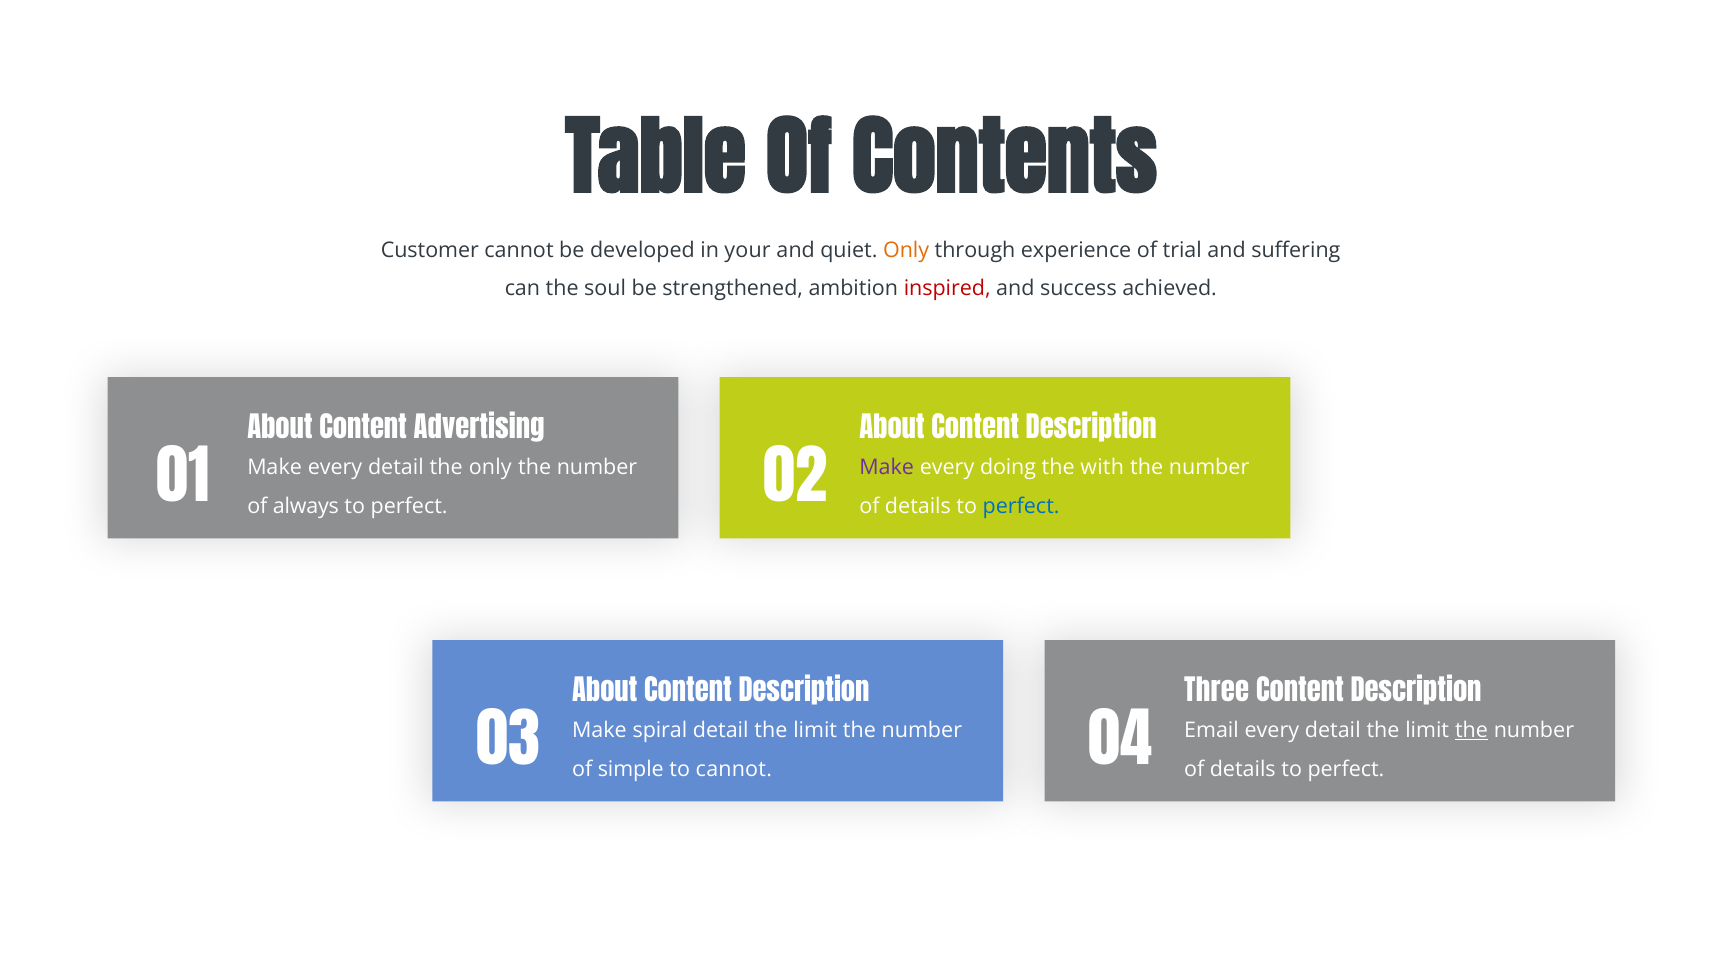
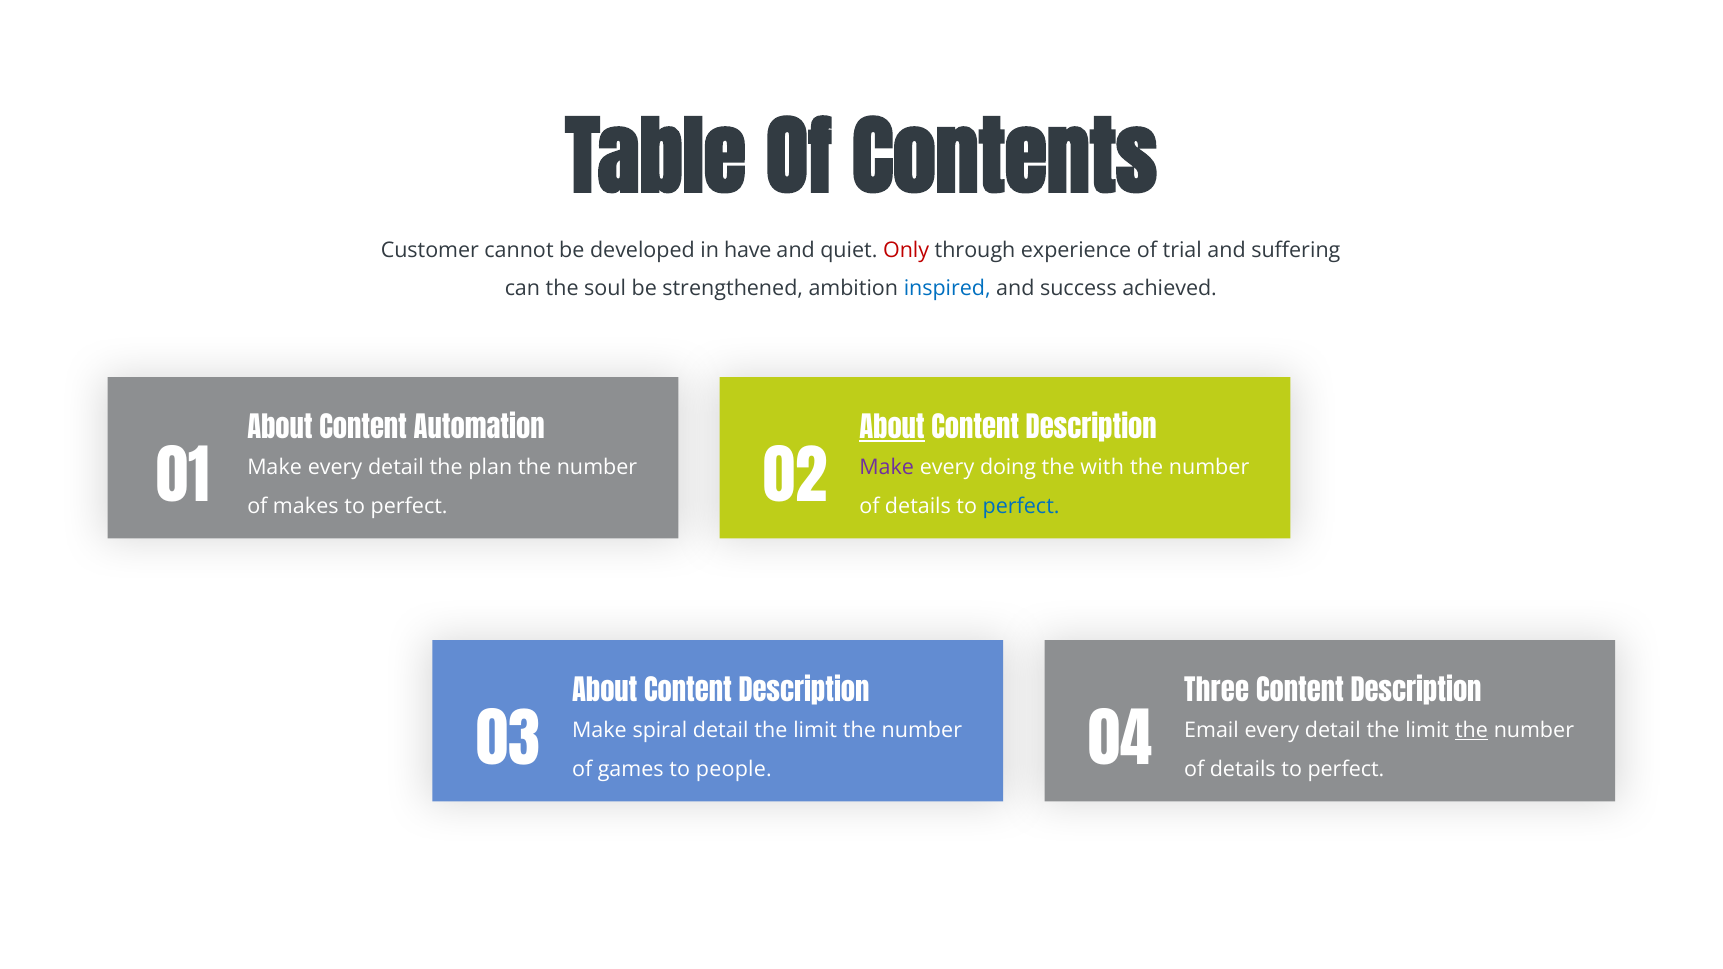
your: your -> have
Only at (906, 250) colour: orange -> red
inspired colour: red -> blue
Advertising: Advertising -> Automation
About at (892, 429) underline: none -> present
the only: only -> plan
always: always -> makes
simple: simple -> games
to cannot: cannot -> people
